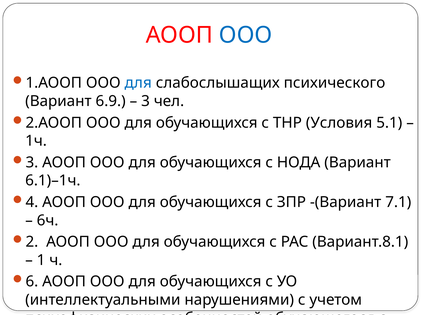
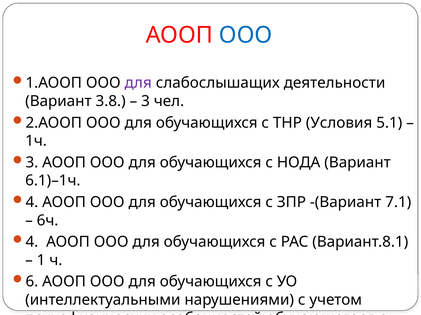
для at (138, 83) colour: blue -> purple
психического: психического -> деятельности
6.9: 6.9 -> 3.8
2 at (32, 242): 2 -> 4
